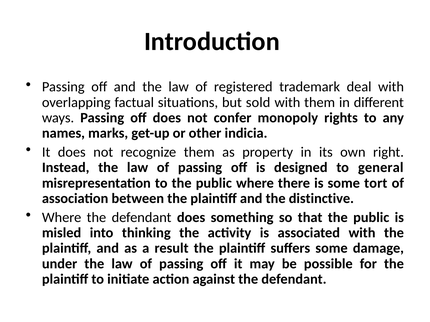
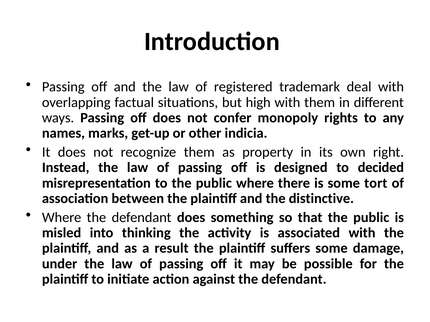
sold: sold -> high
general: general -> decided
